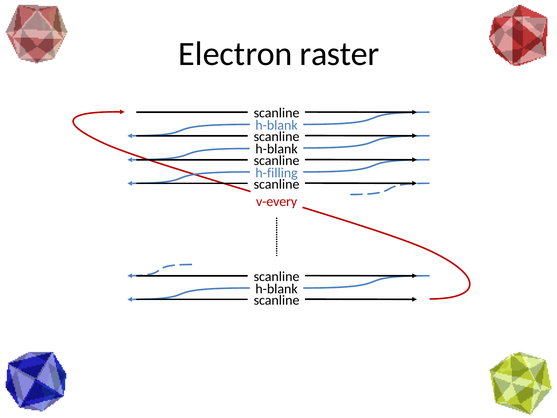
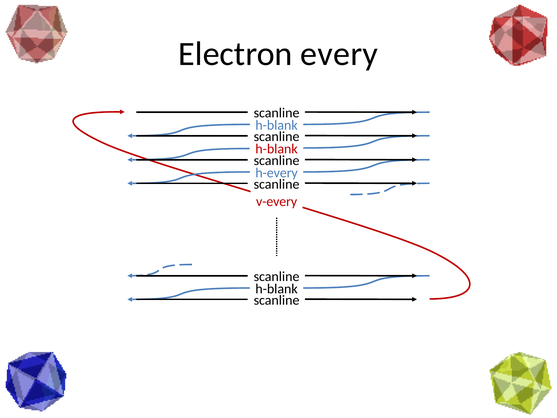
raster: raster -> every
h-blank at (277, 149) colour: black -> red
h-filling: h-filling -> h-every
